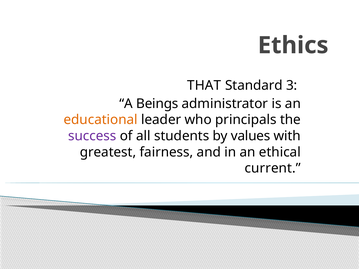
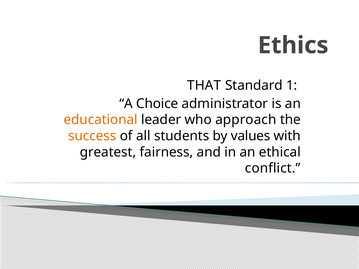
3: 3 -> 1
Beings: Beings -> Choice
principals: principals -> approach
success colour: purple -> orange
current: current -> conflict
